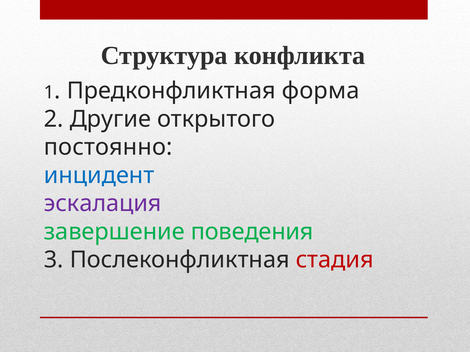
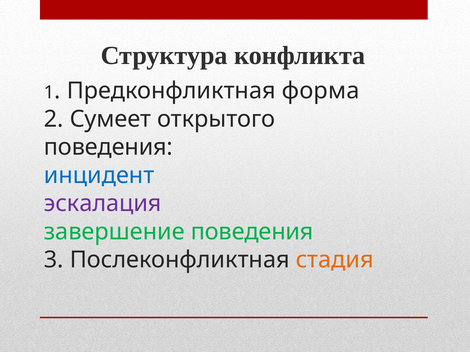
Другие: Другие -> Сумеет
постоянно at (108, 147): постоянно -> поведения
стадия colour: red -> orange
